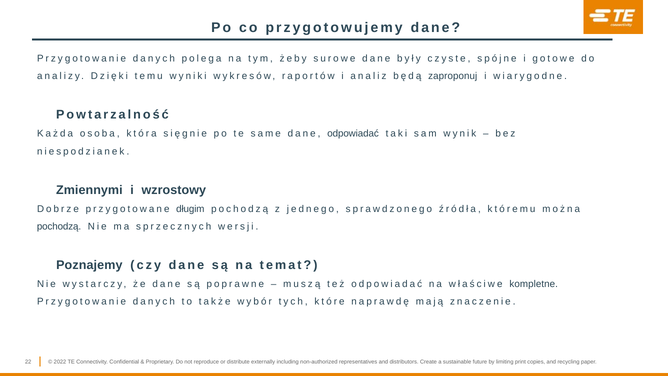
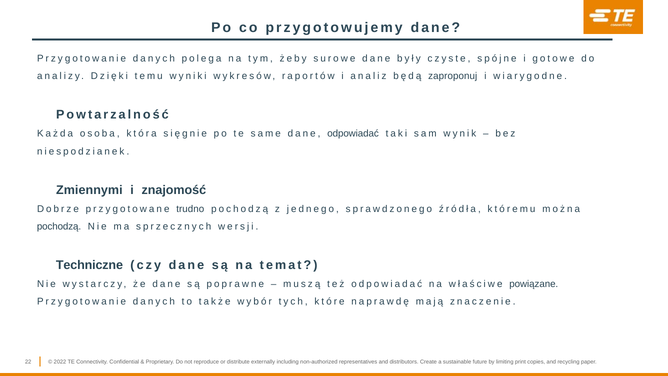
wzrostowy: wzrostowy -> znajomość
długim: długim -> trudno
Poznajemy: Poznajemy -> Techniczne
kompletne: kompletne -> powiązane
